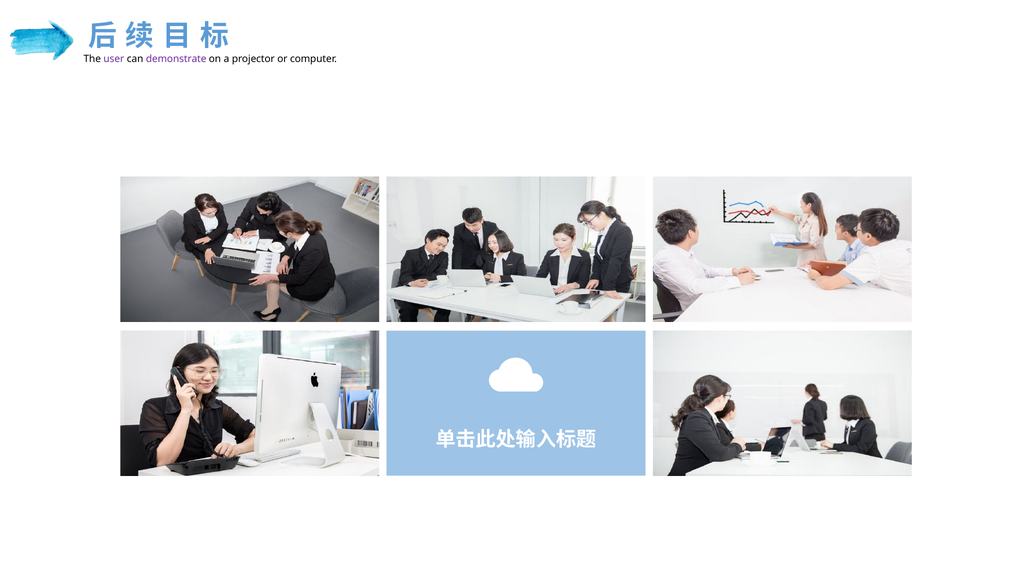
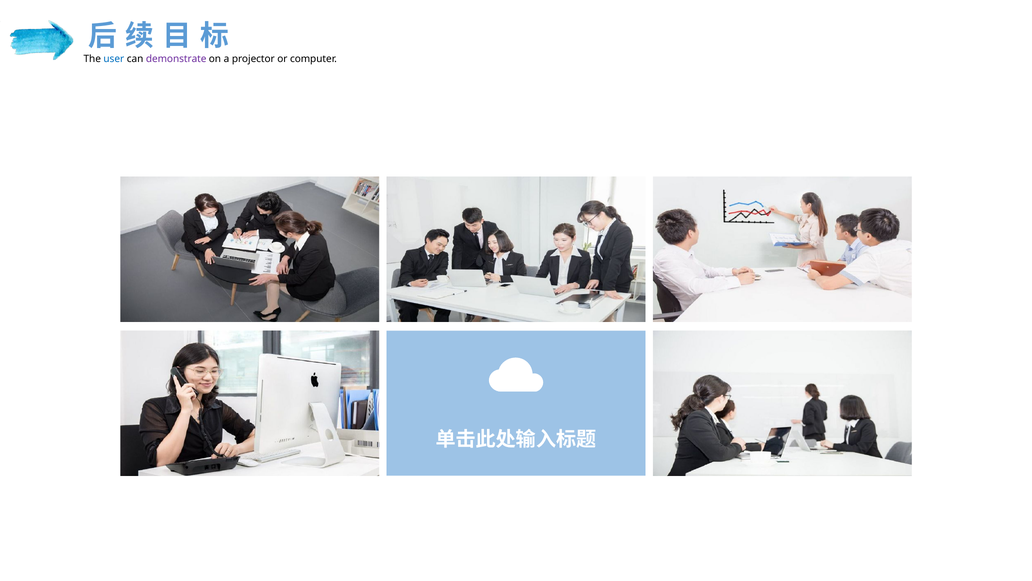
user colour: purple -> blue
